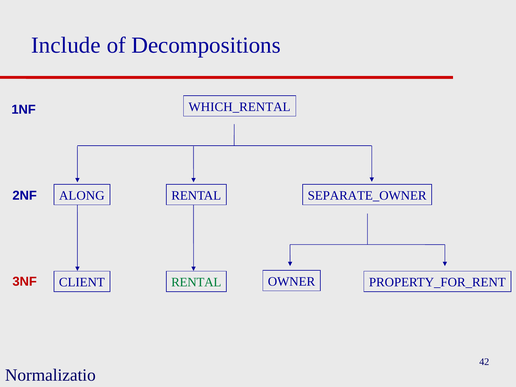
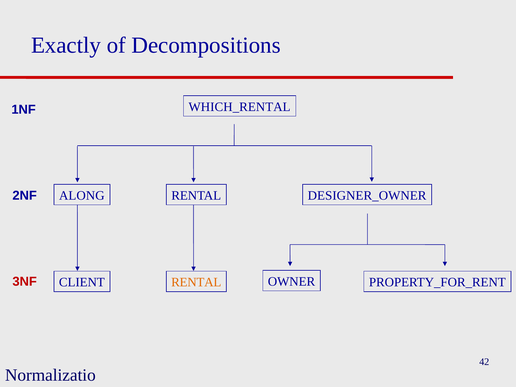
Include: Include -> Exactly
SEPARATE_OWNER: SEPARATE_OWNER -> DESIGNER_OWNER
RENTAL at (196, 282) colour: green -> orange
